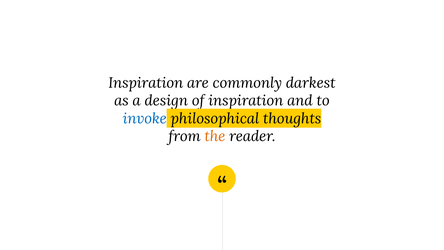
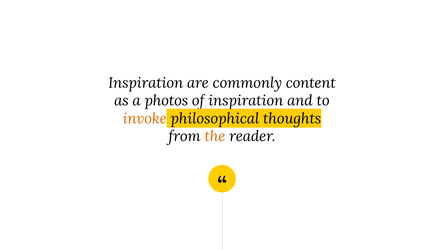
darkest: darkest -> content
design: design -> photos
invoke colour: blue -> orange
